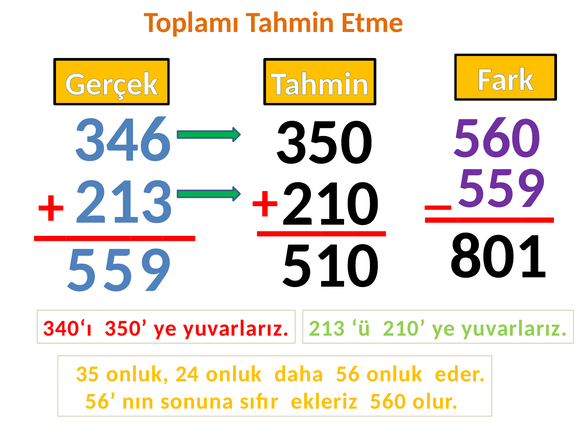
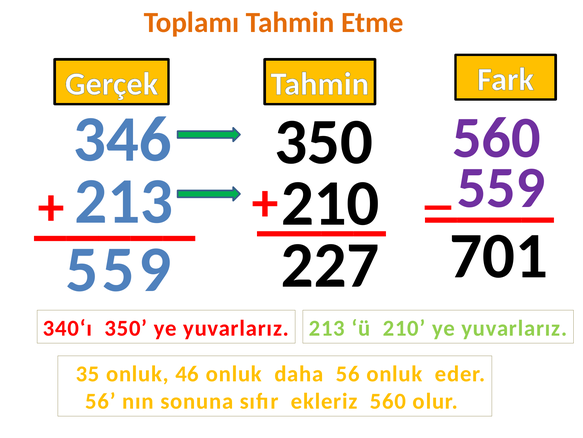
510: 510 -> 227
801: 801 -> 701
24: 24 -> 46
